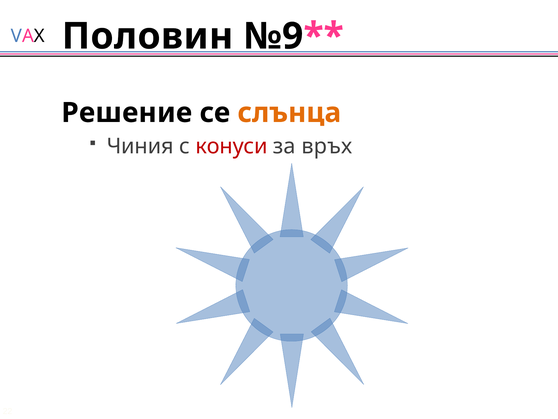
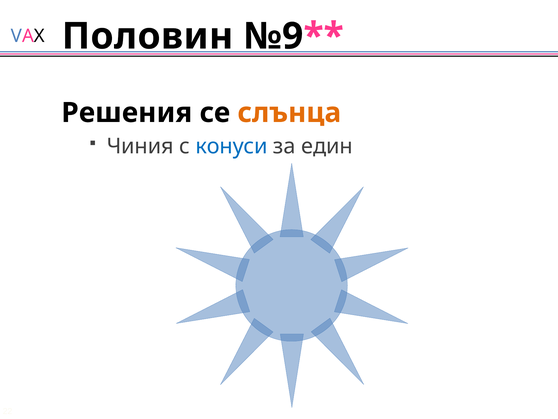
Решение: Решение -> Решения
конуси colour: red -> blue
връх: връх -> един
